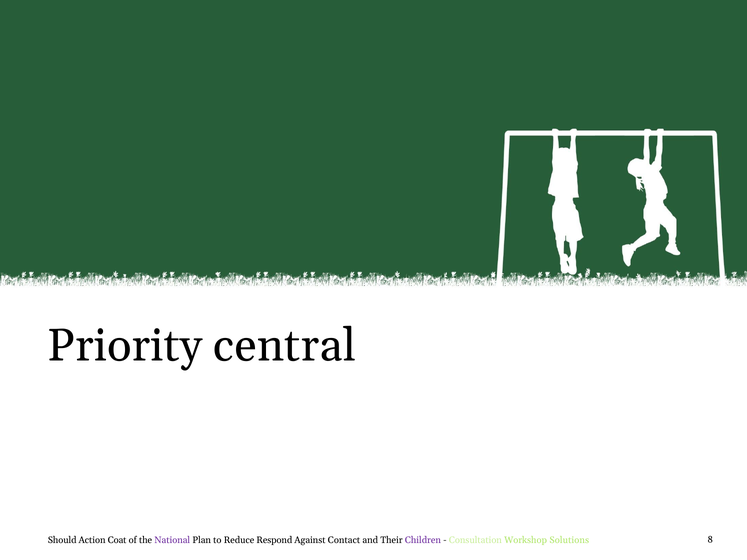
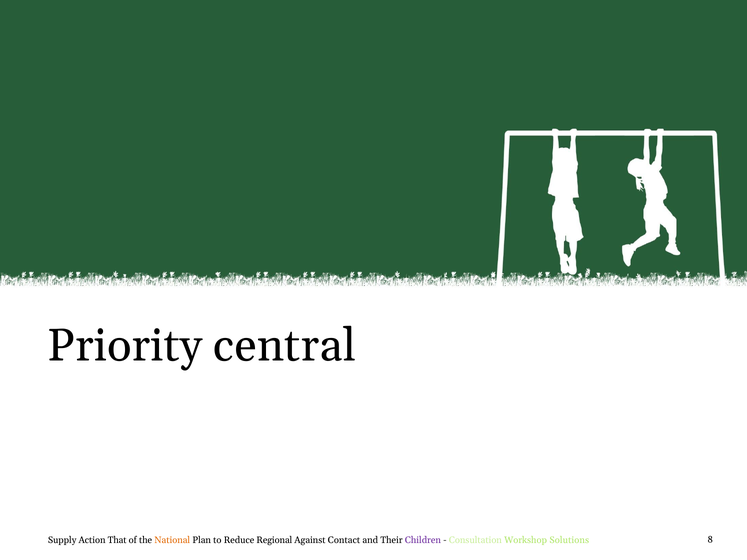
Should: Should -> Supply
Coat: Coat -> That
National colour: purple -> orange
Respond: Respond -> Regional
